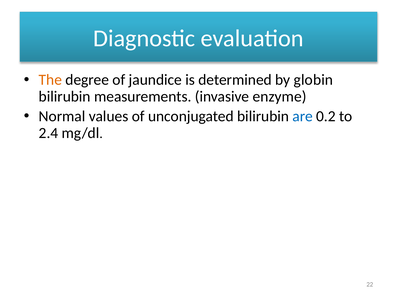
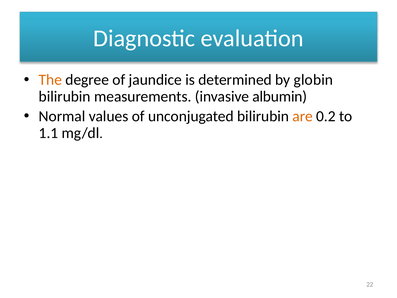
enzyme: enzyme -> albumin
are colour: blue -> orange
2.4: 2.4 -> 1.1
